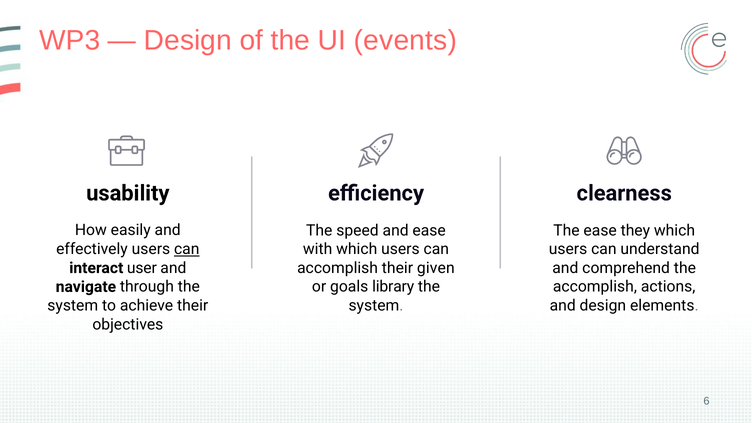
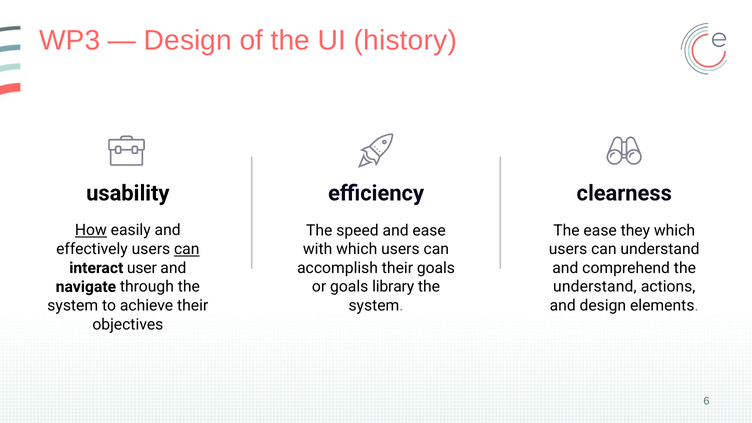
events: events -> history
How underline: none -> present
their given: given -> goals
accomplish at (595, 287): accomplish -> understand
